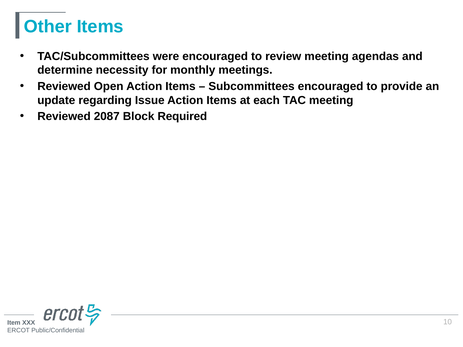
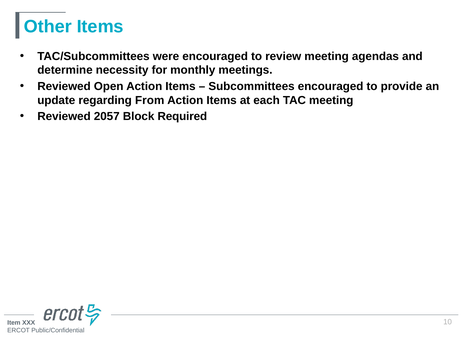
Issue: Issue -> From
2087: 2087 -> 2057
